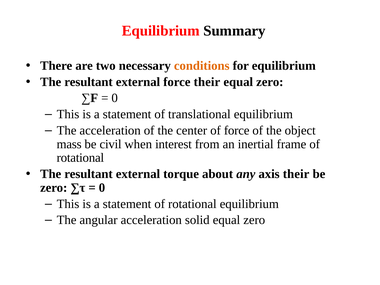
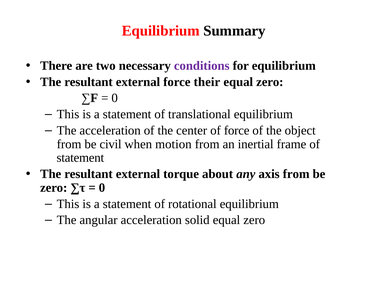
conditions colour: orange -> purple
mass at (69, 144): mass -> from
interest: interest -> motion
rotational at (80, 158): rotational -> statement
axis their: their -> from
